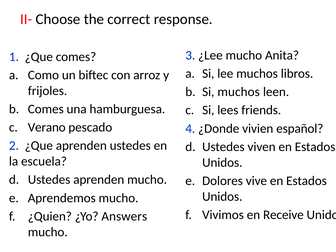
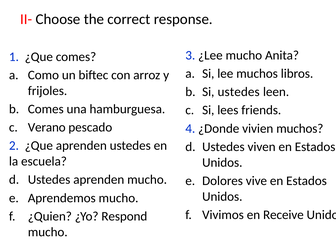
Si muchos: muchos -> ustedes
vivien español: español -> muchos
Answers: Answers -> Respond
